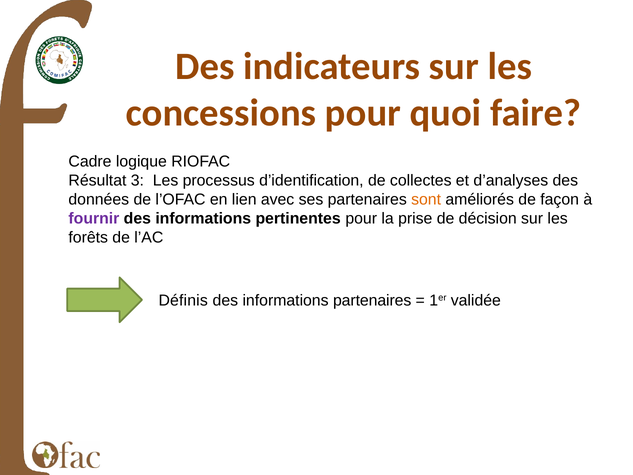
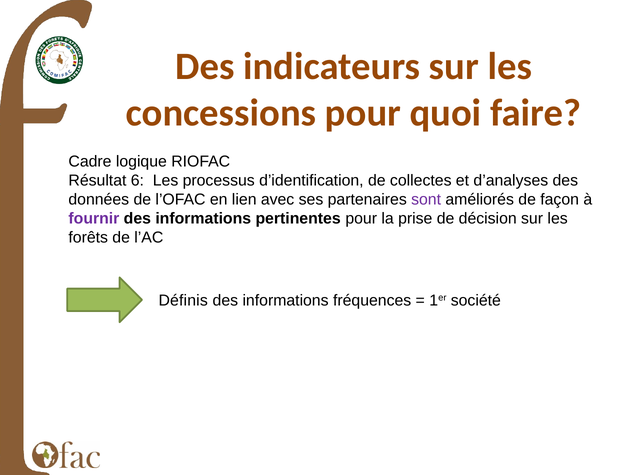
3: 3 -> 6
sont colour: orange -> purple
informations partenaires: partenaires -> fréquences
validée: validée -> société
